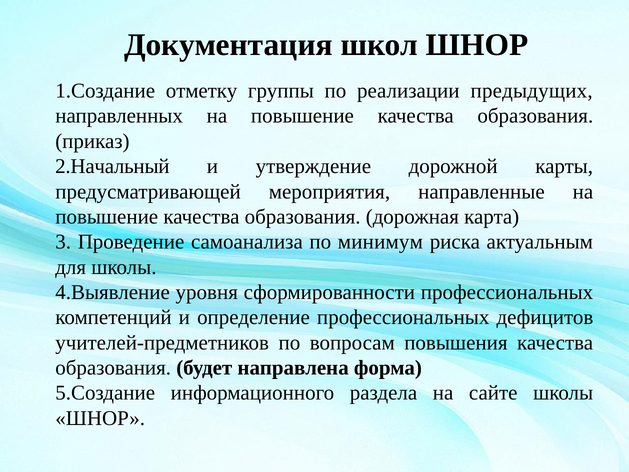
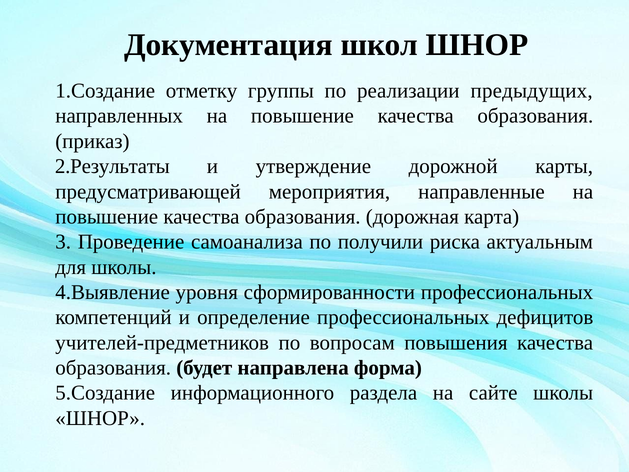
2.Начальный: 2.Начальный -> 2.Результаты
минимум: минимум -> получили
